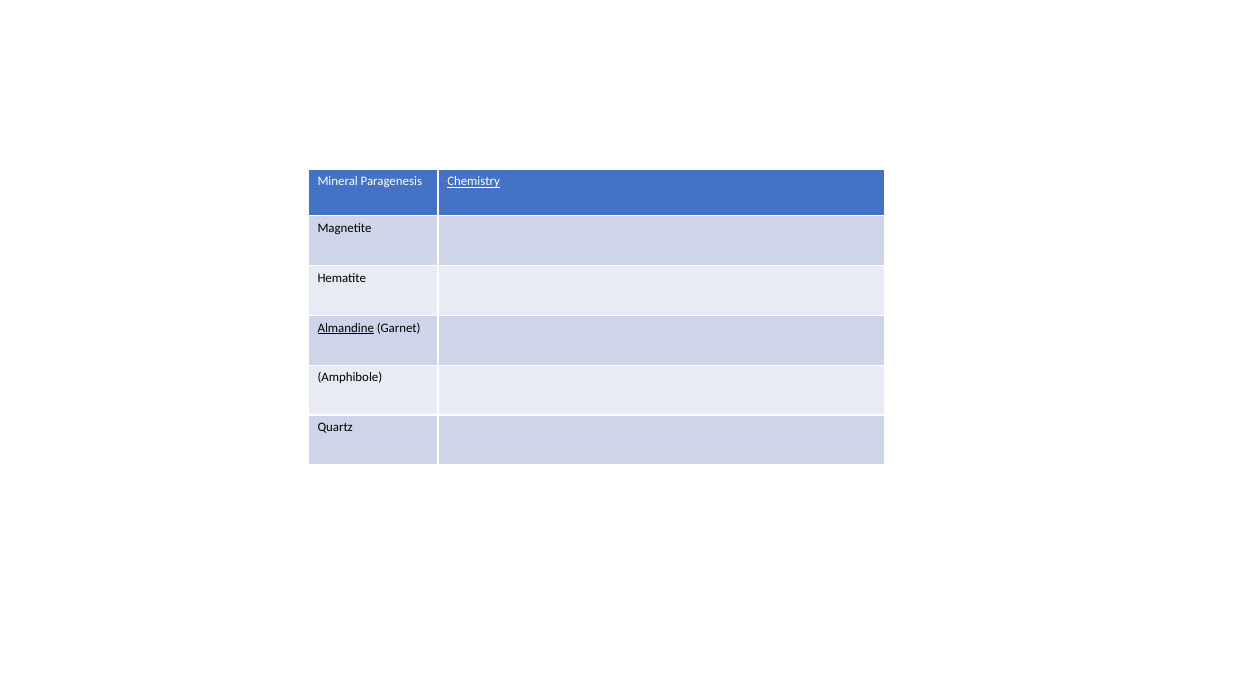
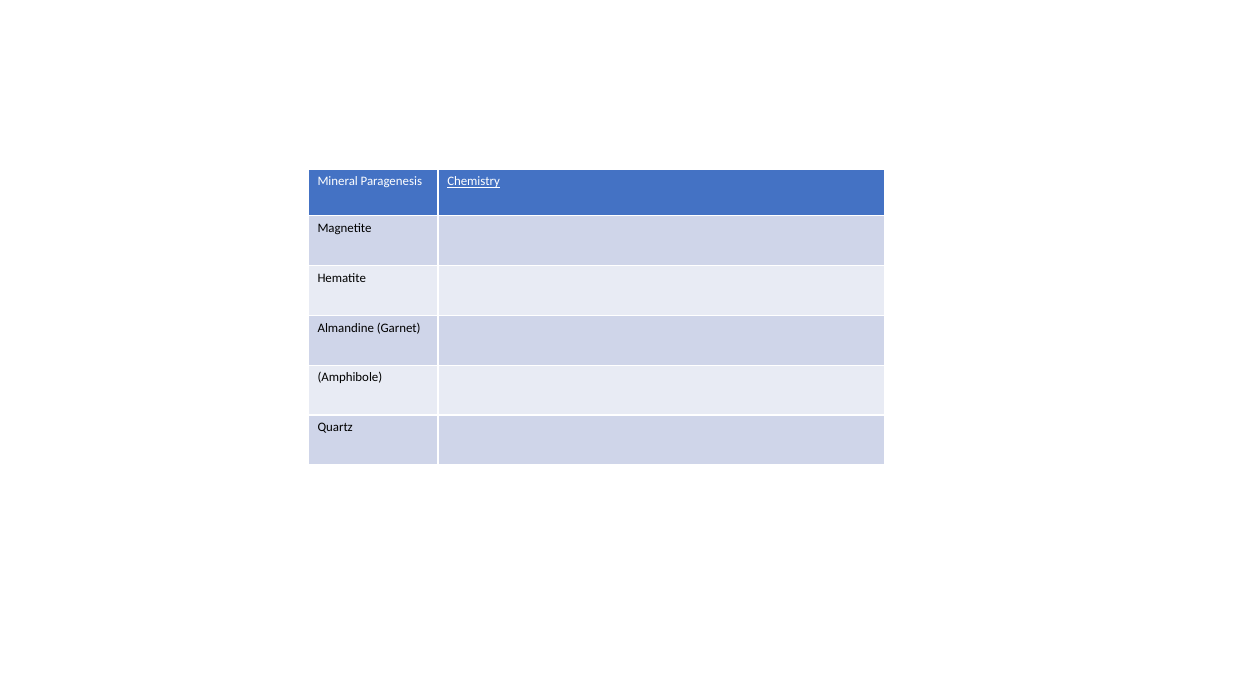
Almandine underline: present -> none
